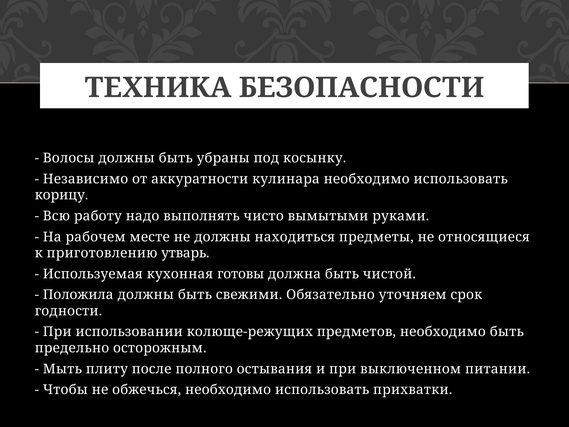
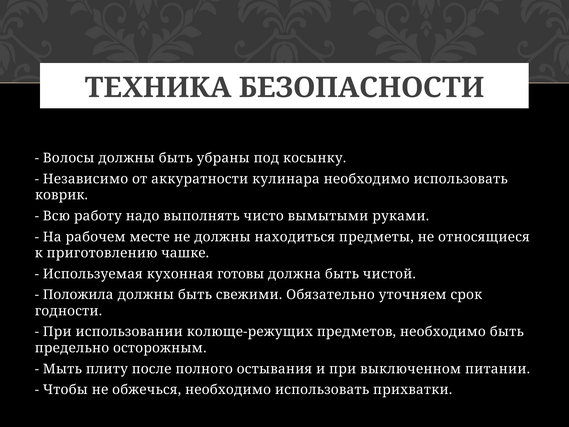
корицу: корицу -> коврик
утварь: утварь -> чашке
